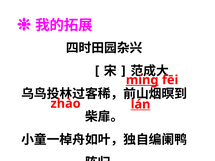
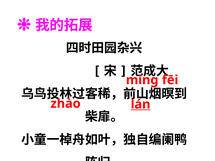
mínɡ underline: present -> none
